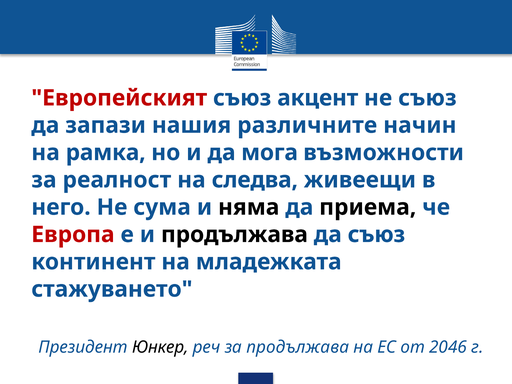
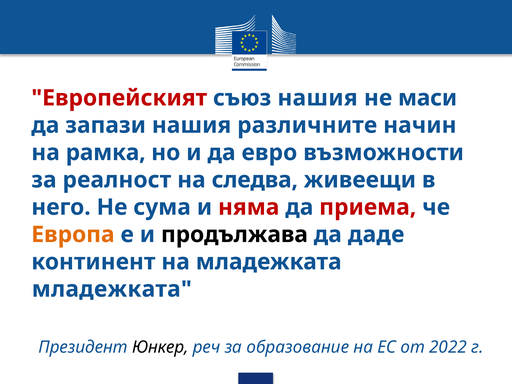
съюз акцент: акцент -> нашия
не съюз: съюз -> маси
мога: мога -> евро
няма colour: black -> red
приема colour: black -> red
Европа colour: red -> orange
да съюз: съюз -> даде
стажуването at (112, 289): стажуването -> младежката
за продължава: продължава -> образование
2046: 2046 -> 2022
